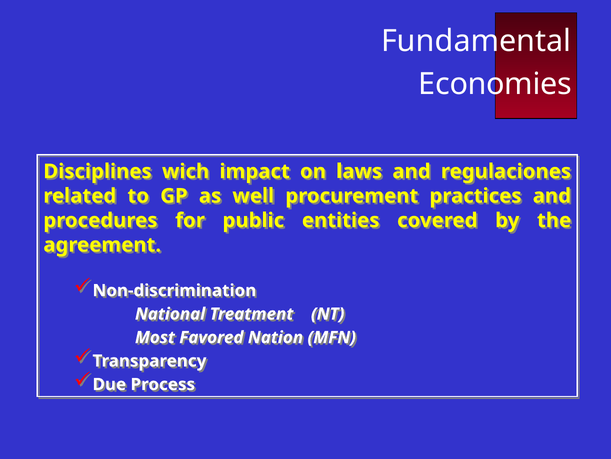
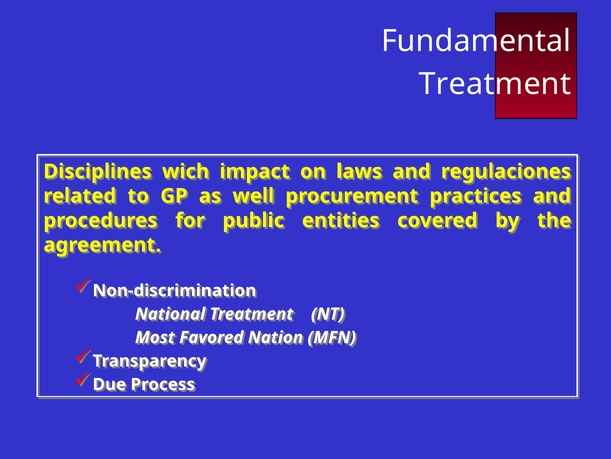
Economies at (495, 84): Economies -> Treatment
